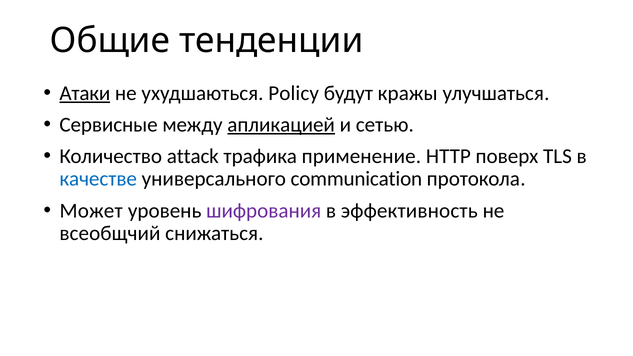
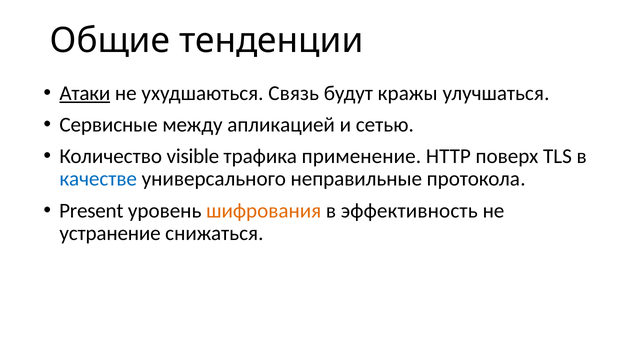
Policy: Policy -> Связь
апликацией underline: present -> none
attack: attack -> visible
communication: communication -> неправильные
Может: Может -> Present
шифрования colour: purple -> orange
всеобщчий: всеобщчий -> устранение
